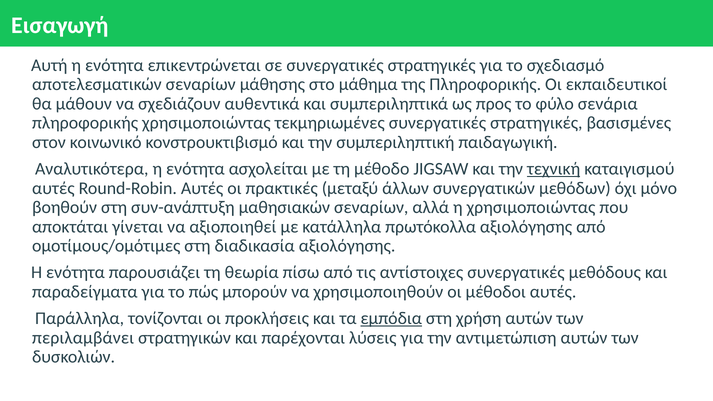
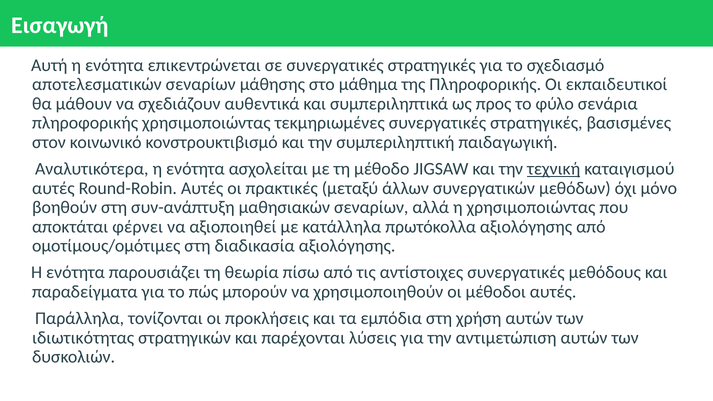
γίνεται: γίνεται -> φέρνει
εμπόδια underline: present -> none
περιλαμβάνει: περιλαμβάνει -> ιδιωτικότητας
